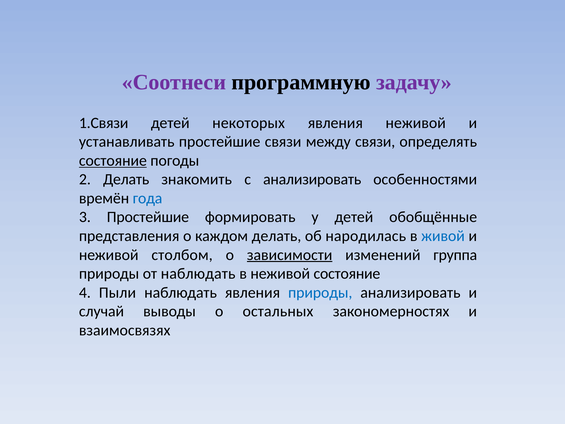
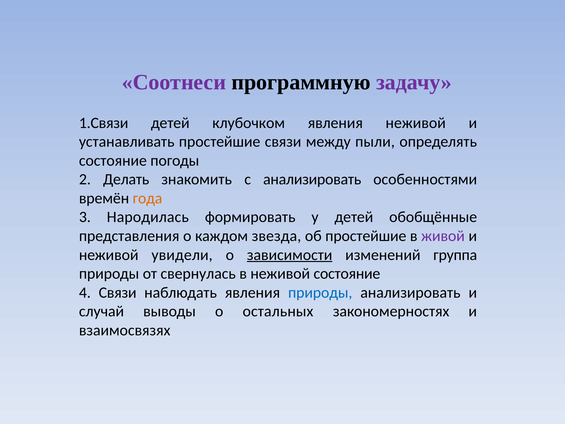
некоторых: некоторых -> клубочком
между связи: связи -> пыли
состояние at (113, 160) underline: present -> none
года colour: blue -> orange
3 Простейшие: Простейшие -> Народилась
каждом делать: делать -> звезда
об народилась: народилась -> простейшие
живой colour: blue -> purple
столбом: столбом -> увидели
от наблюдать: наблюдать -> свернулась
4 Пыли: Пыли -> Связи
